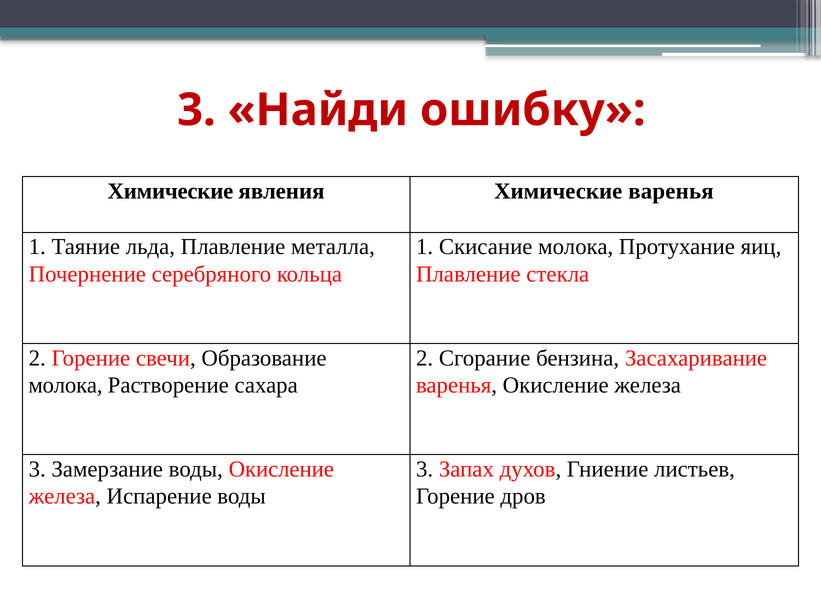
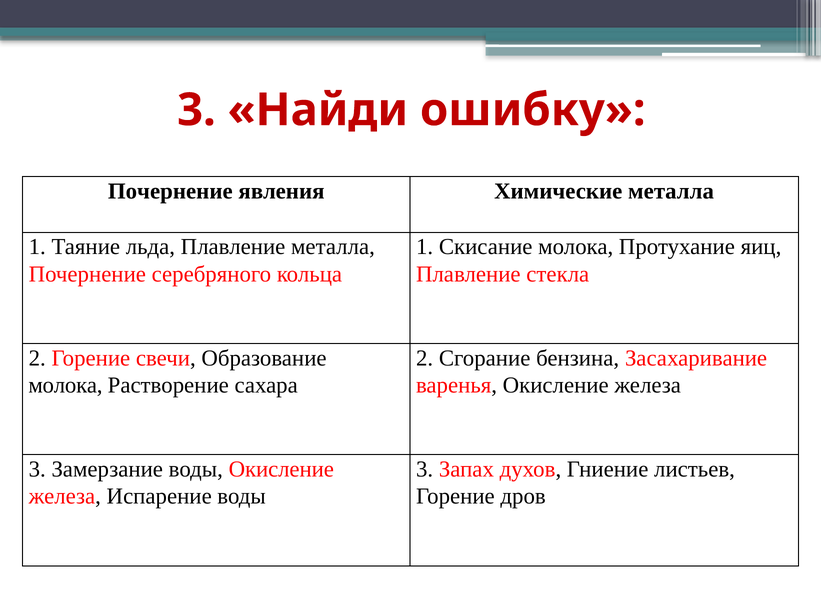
Химические at (170, 191): Химические -> Почернение
Химические варенья: варенья -> металла
